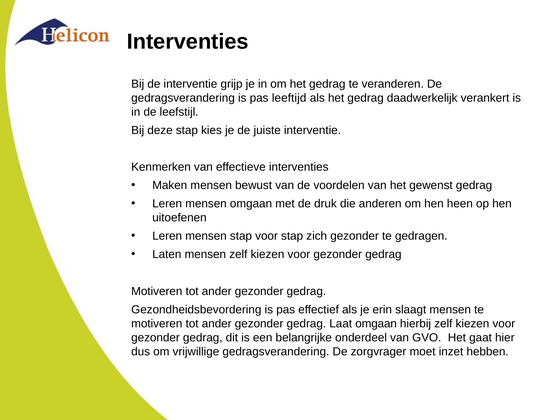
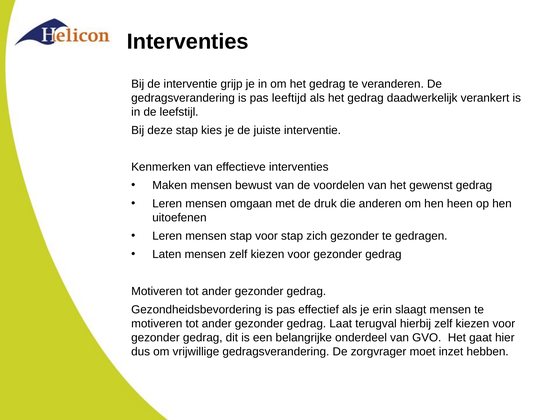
Laat omgaan: omgaan -> terugval
